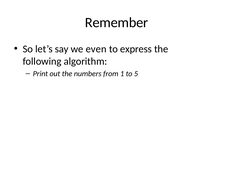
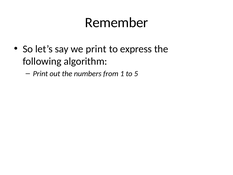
we even: even -> print
